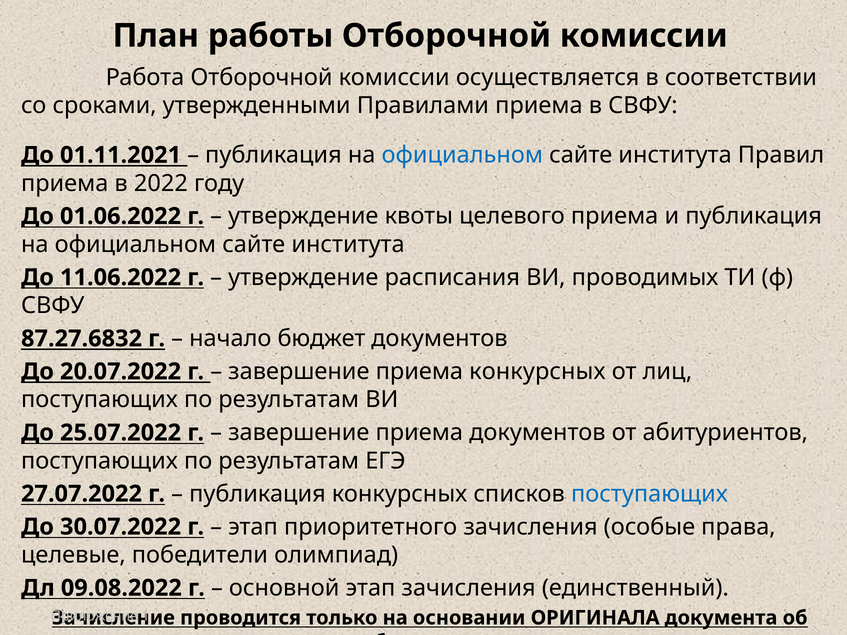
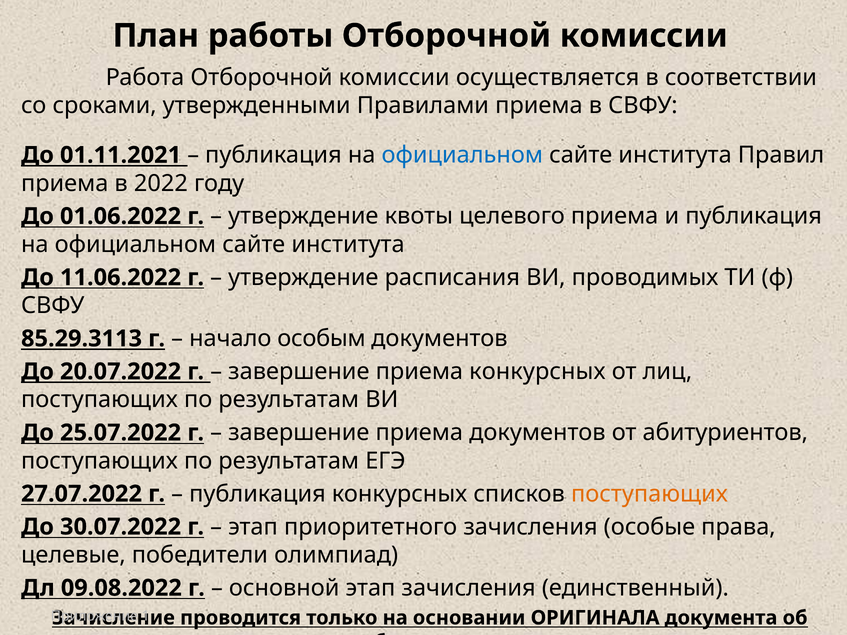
87.27.6832: 87.27.6832 -> 85.29.3113
бюджет: бюджет -> особым
поступающих at (649, 494) colour: blue -> orange
